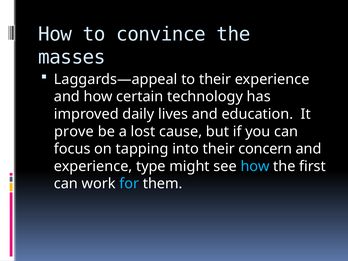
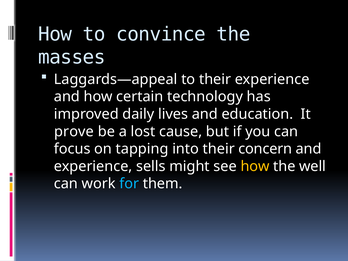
type: type -> sells
how at (255, 166) colour: light blue -> yellow
first: first -> well
